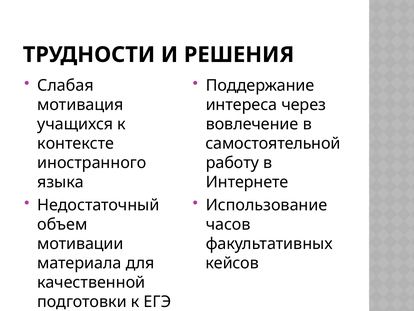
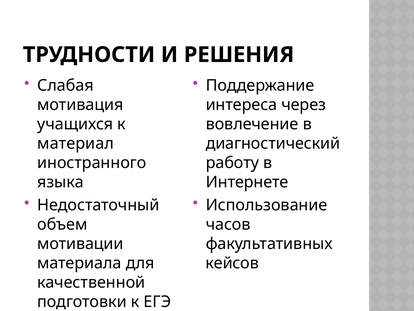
контексте: контексте -> материал
самостоятельной: самостоятельной -> диагностический
